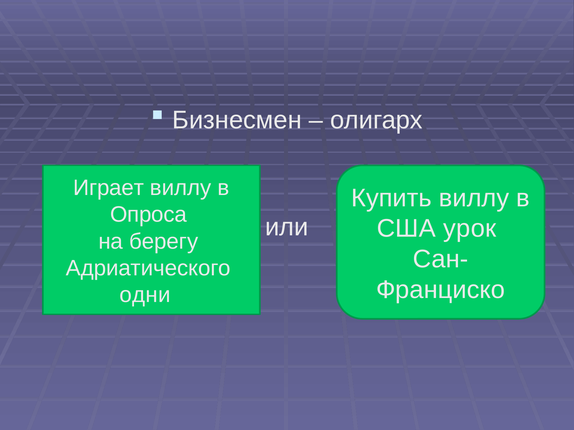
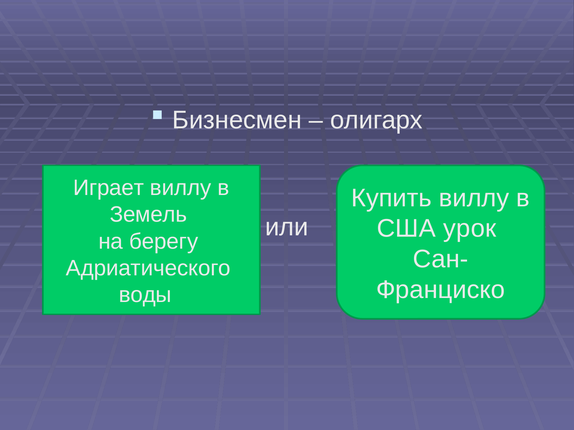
Опроса: Опроса -> Земель
одни: одни -> воды
